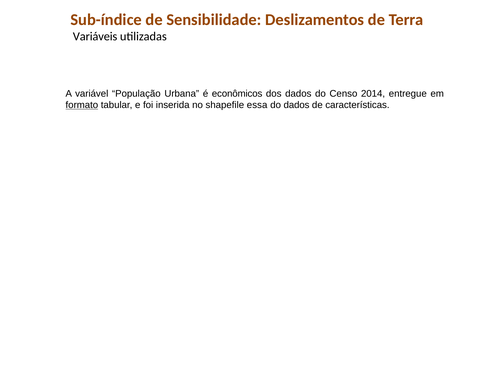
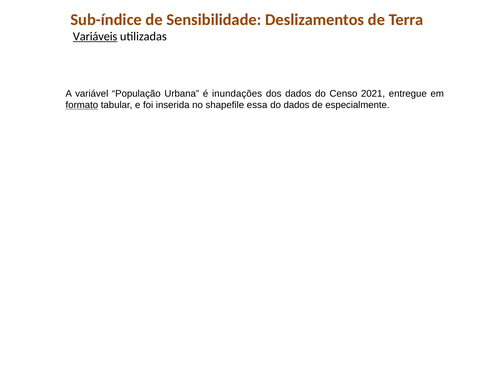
Variáveis underline: none -> present
econômicos: econômicos -> inundações
2014: 2014 -> 2021
características: características -> especialmente
